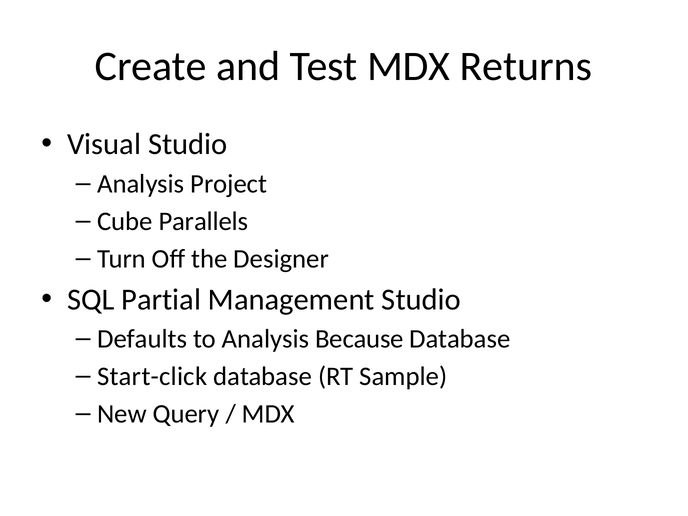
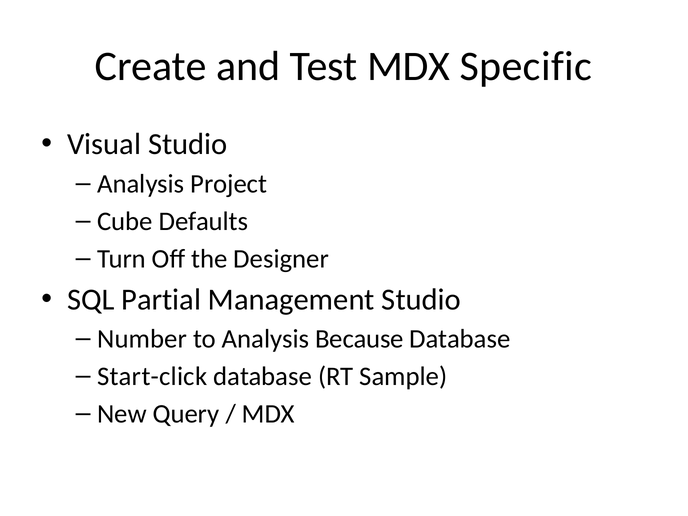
Returns: Returns -> Specific
Parallels: Parallels -> Defaults
Defaults: Defaults -> Number
